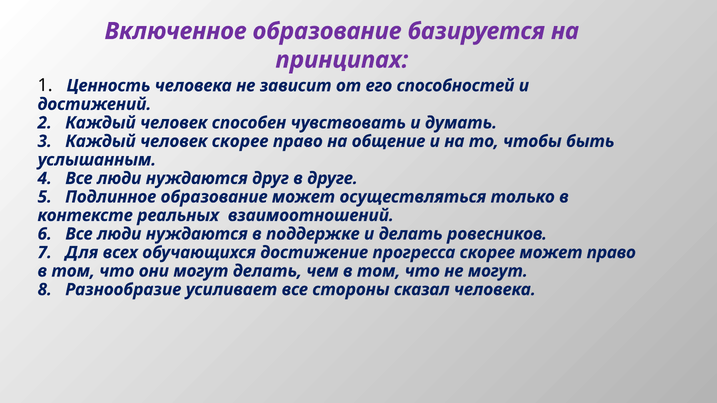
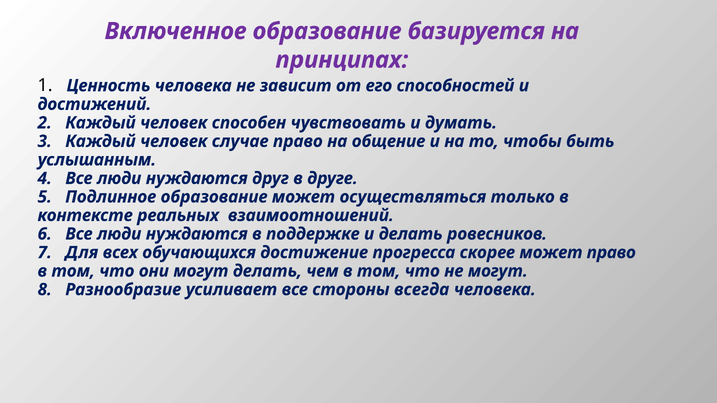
человек скорее: скорее -> случае
сказал: сказал -> всегда
